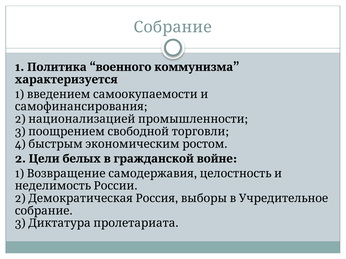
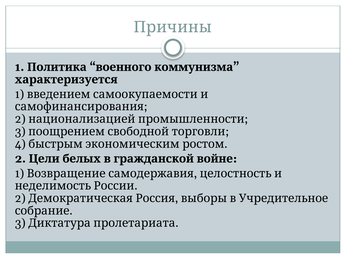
Собрание at (173, 27): Собрание -> Причины
